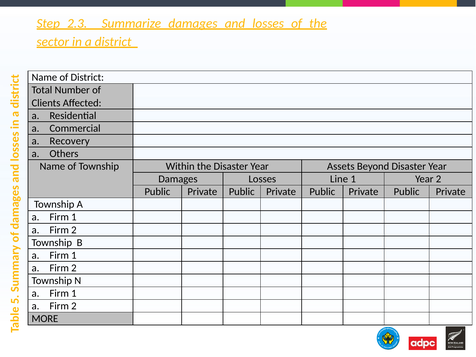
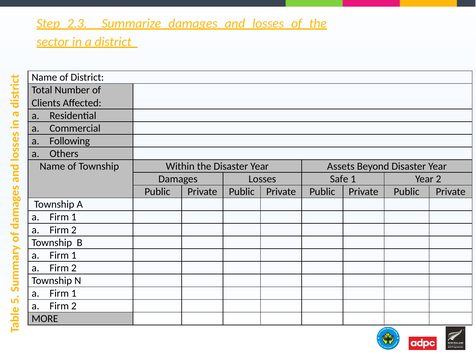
Recovery: Recovery -> Following
Line: Line -> Safe
